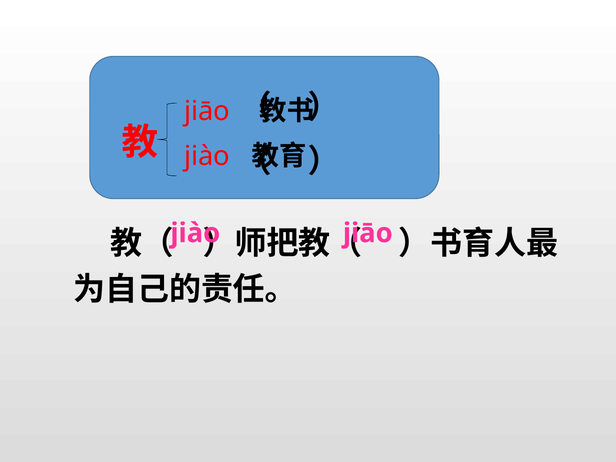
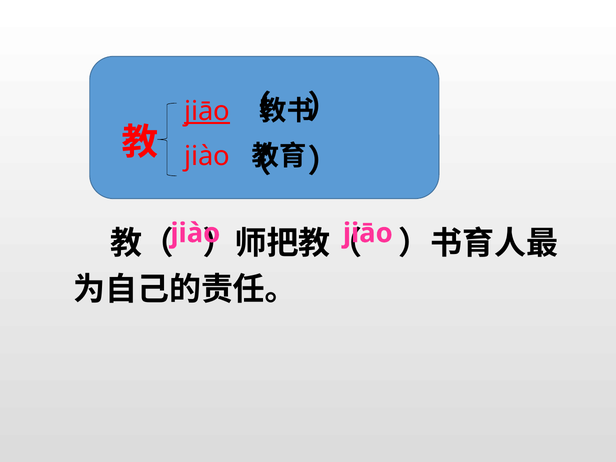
jiāo at (207, 111) underline: none -> present
